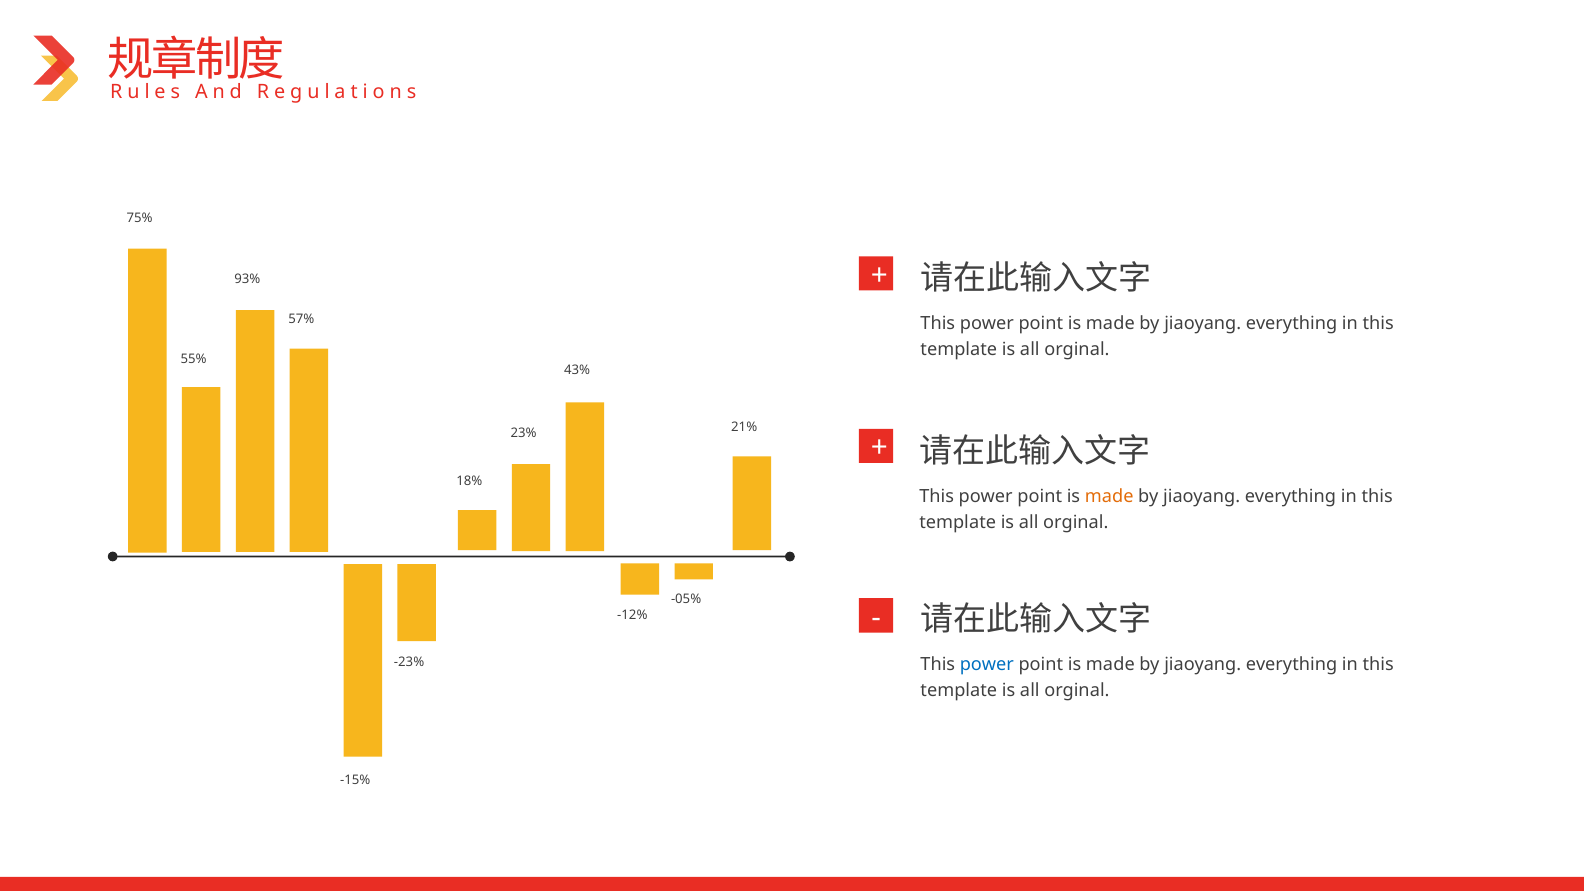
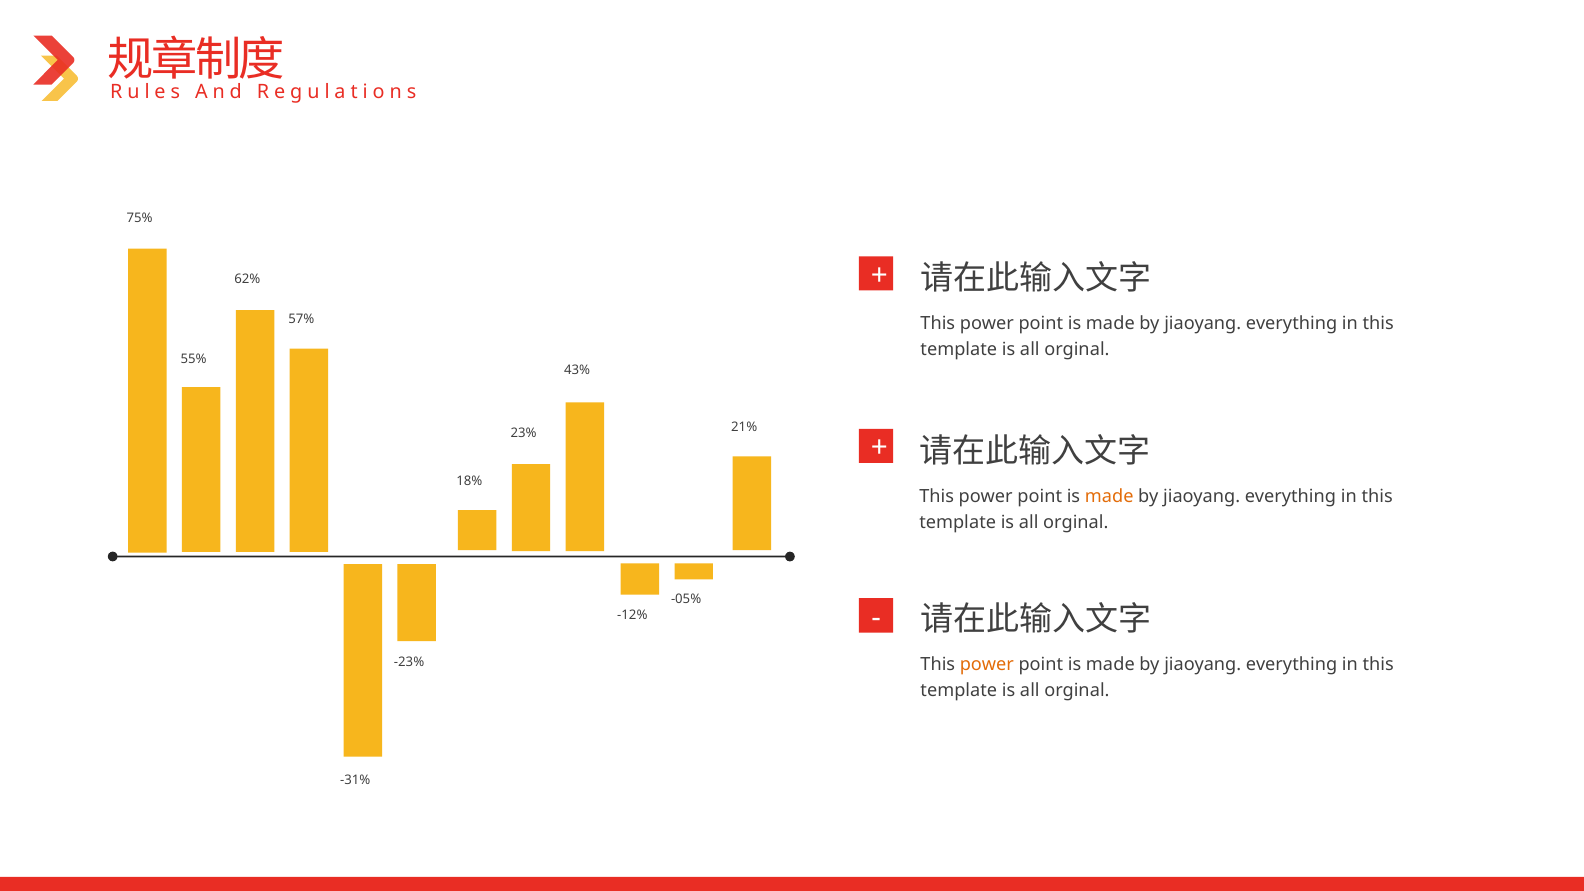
93%: 93% -> 62%
power at (987, 665) colour: blue -> orange
-15%: -15% -> -31%
